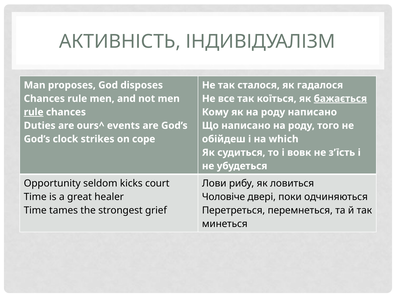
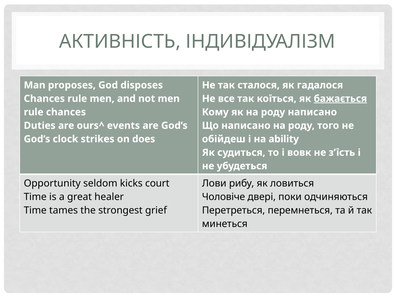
rule at (34, 112) underline: present -> none
cope: cope -> does
which: which -> ability
